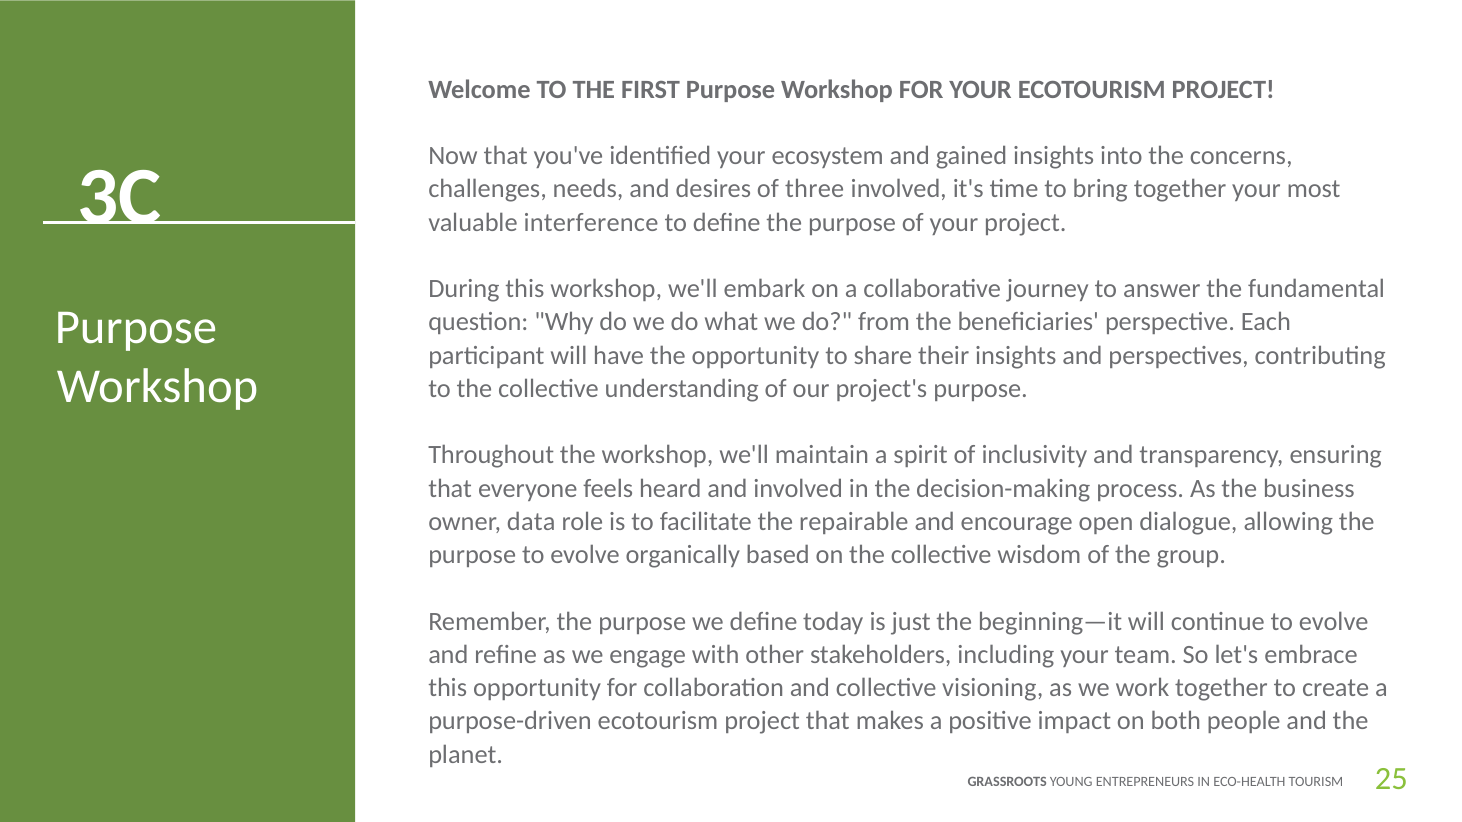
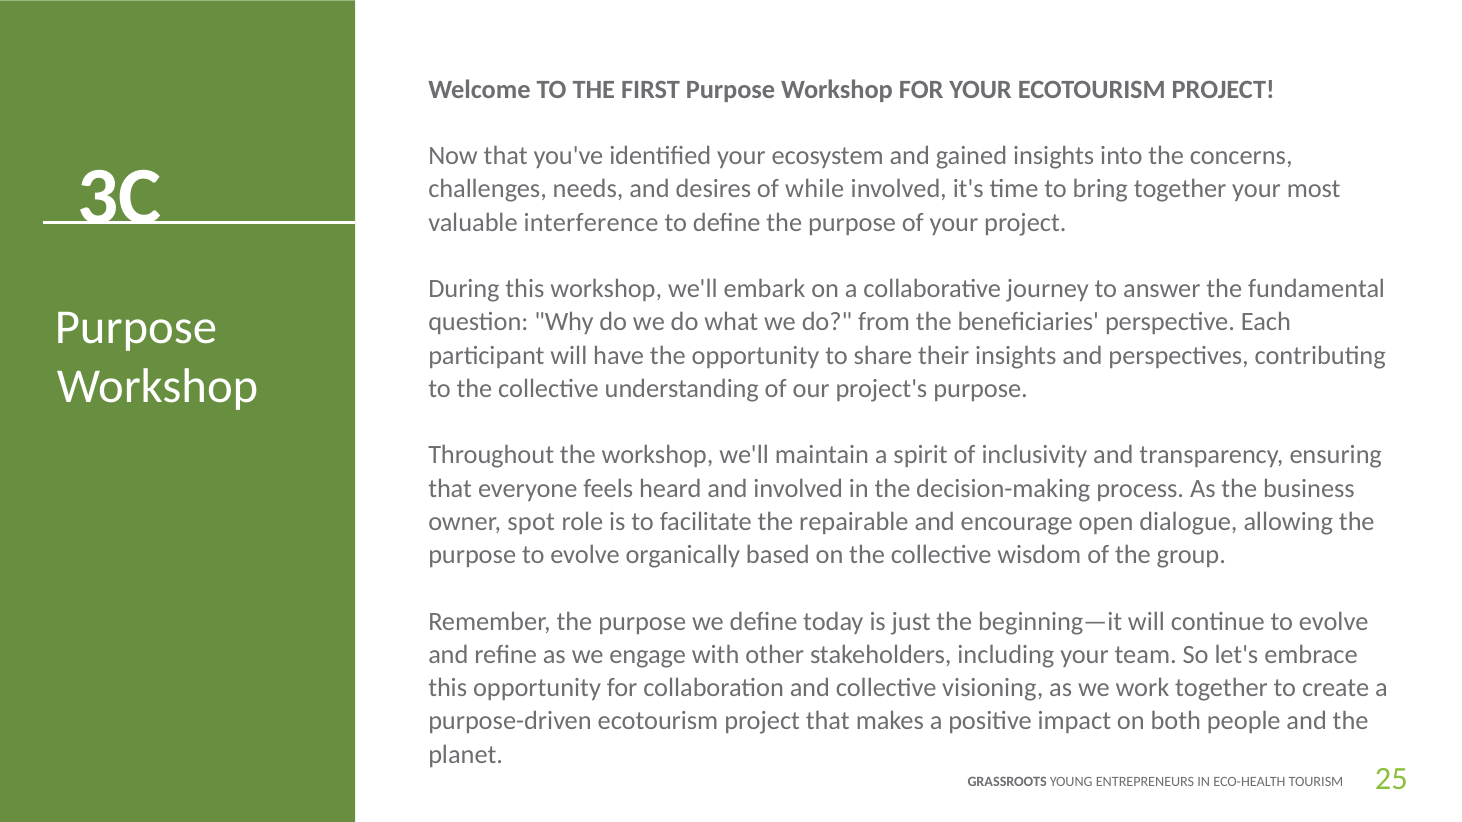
three: three -> while
data: data -> spot
